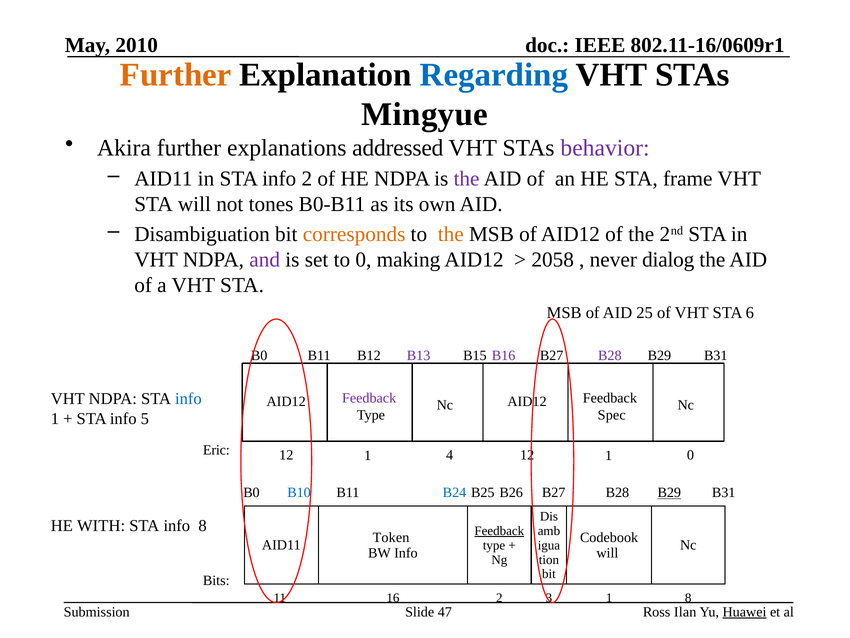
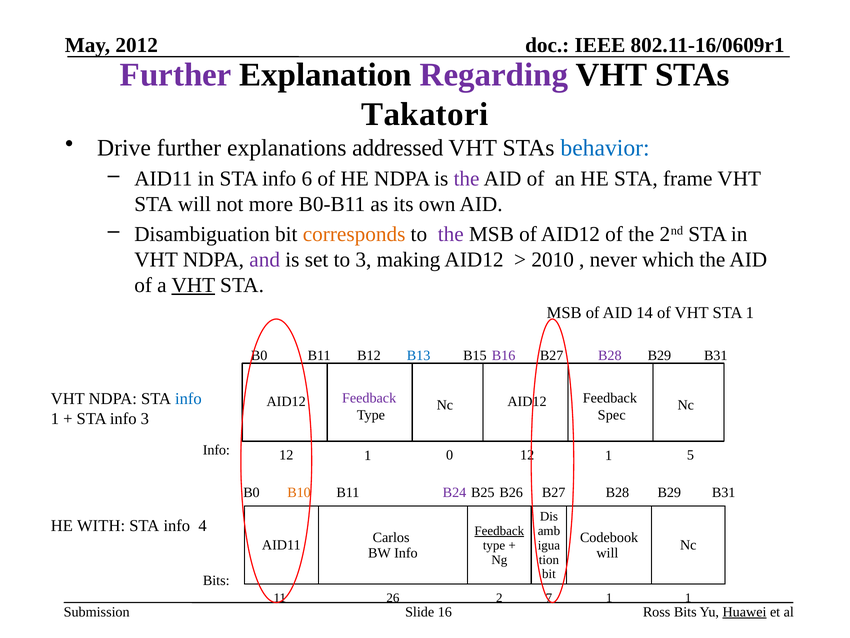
2010: 2010 -> 2012
Further at (176, 75) colour: orange -> purple
Regarding colour: blue -> purple
Mingyue: Mingyue -> Takatori
Akira: Akira -> Drive
behavior colour: purple -> blue
info 2: 2 -> 6
tones: tones -> more
the at (451, 234) colour: orange -> purple
to 0: 0 -> 3
2058: 2058 -> 2010
dialog: dialog -> which
VHT at (193, 285) underline: none -> present
25: 25 -> 14
STA 6: 6 -> 1
B13 colour: purple -> blue
info 5: 5 -> 3
Eric at (216, 450): Eric -> Info
4: 4 -> 0
12 0: 0 -> 5
B10 colour: blue -> orange
B24 colour: blue -> purple
B29 at (669, 492) underline: present -> none
info 8: 8 -> 4
Token: Token -> Carlos
16: 16 -> 26
3: 3 -> 7
1 8: 8 -> 1
47: 47 -> 16
Ross Ilan: Ilan -> Bits
